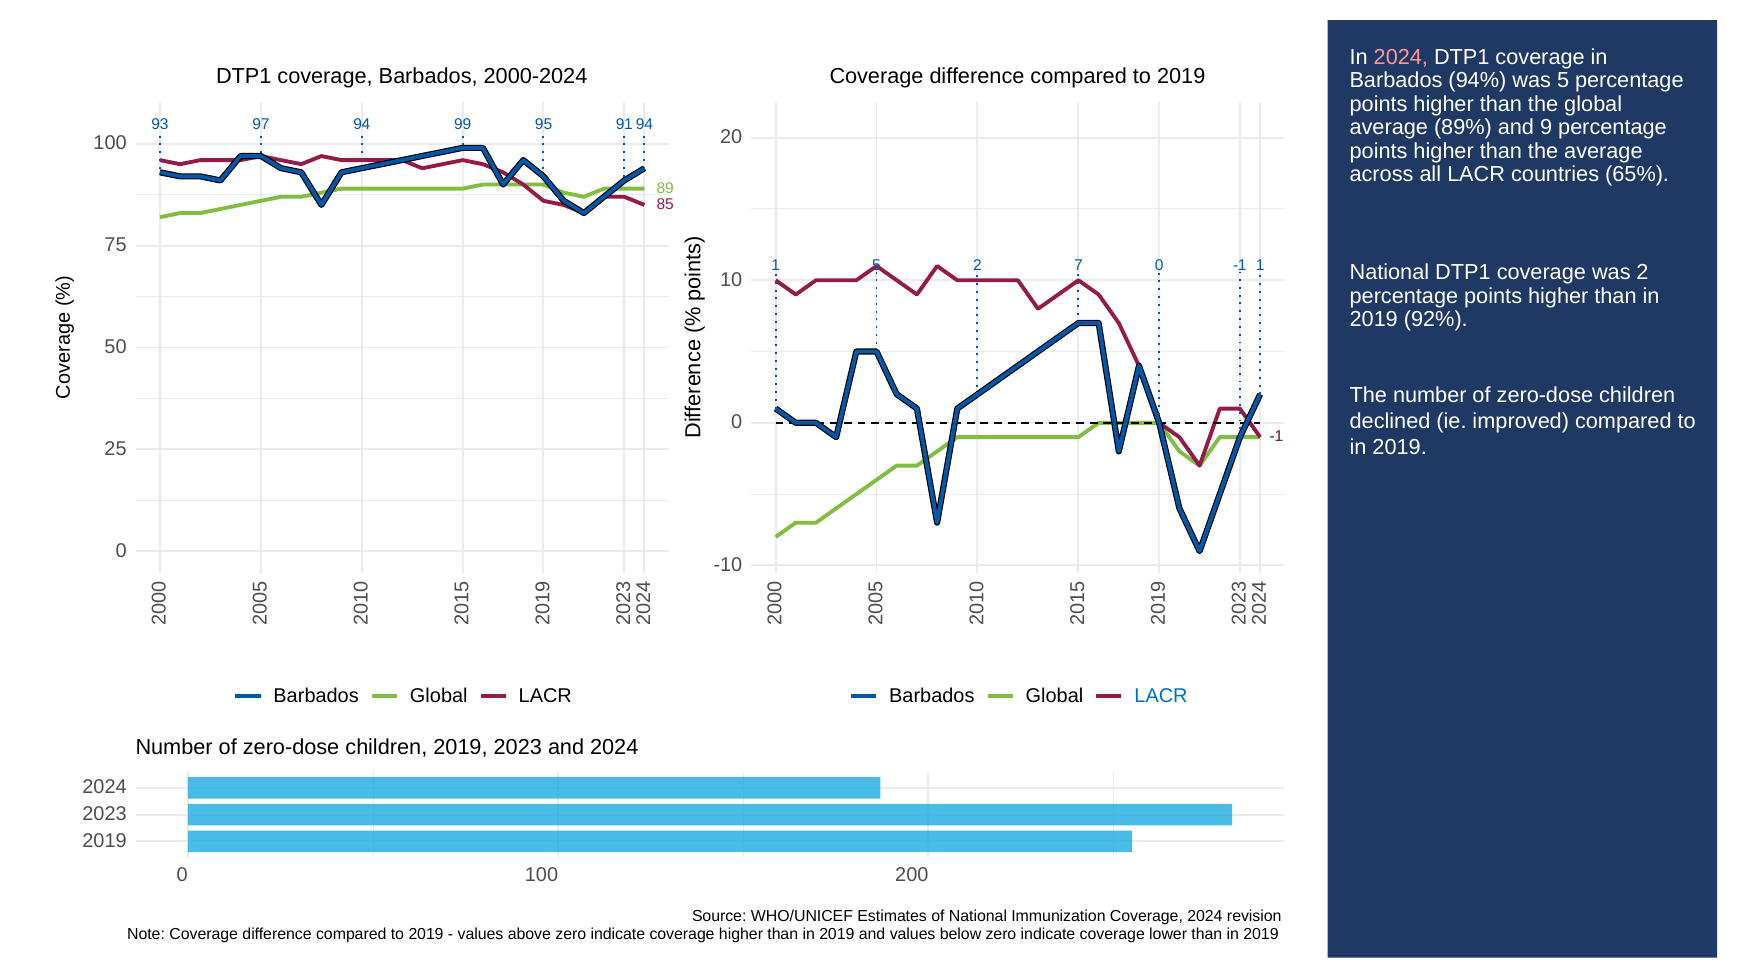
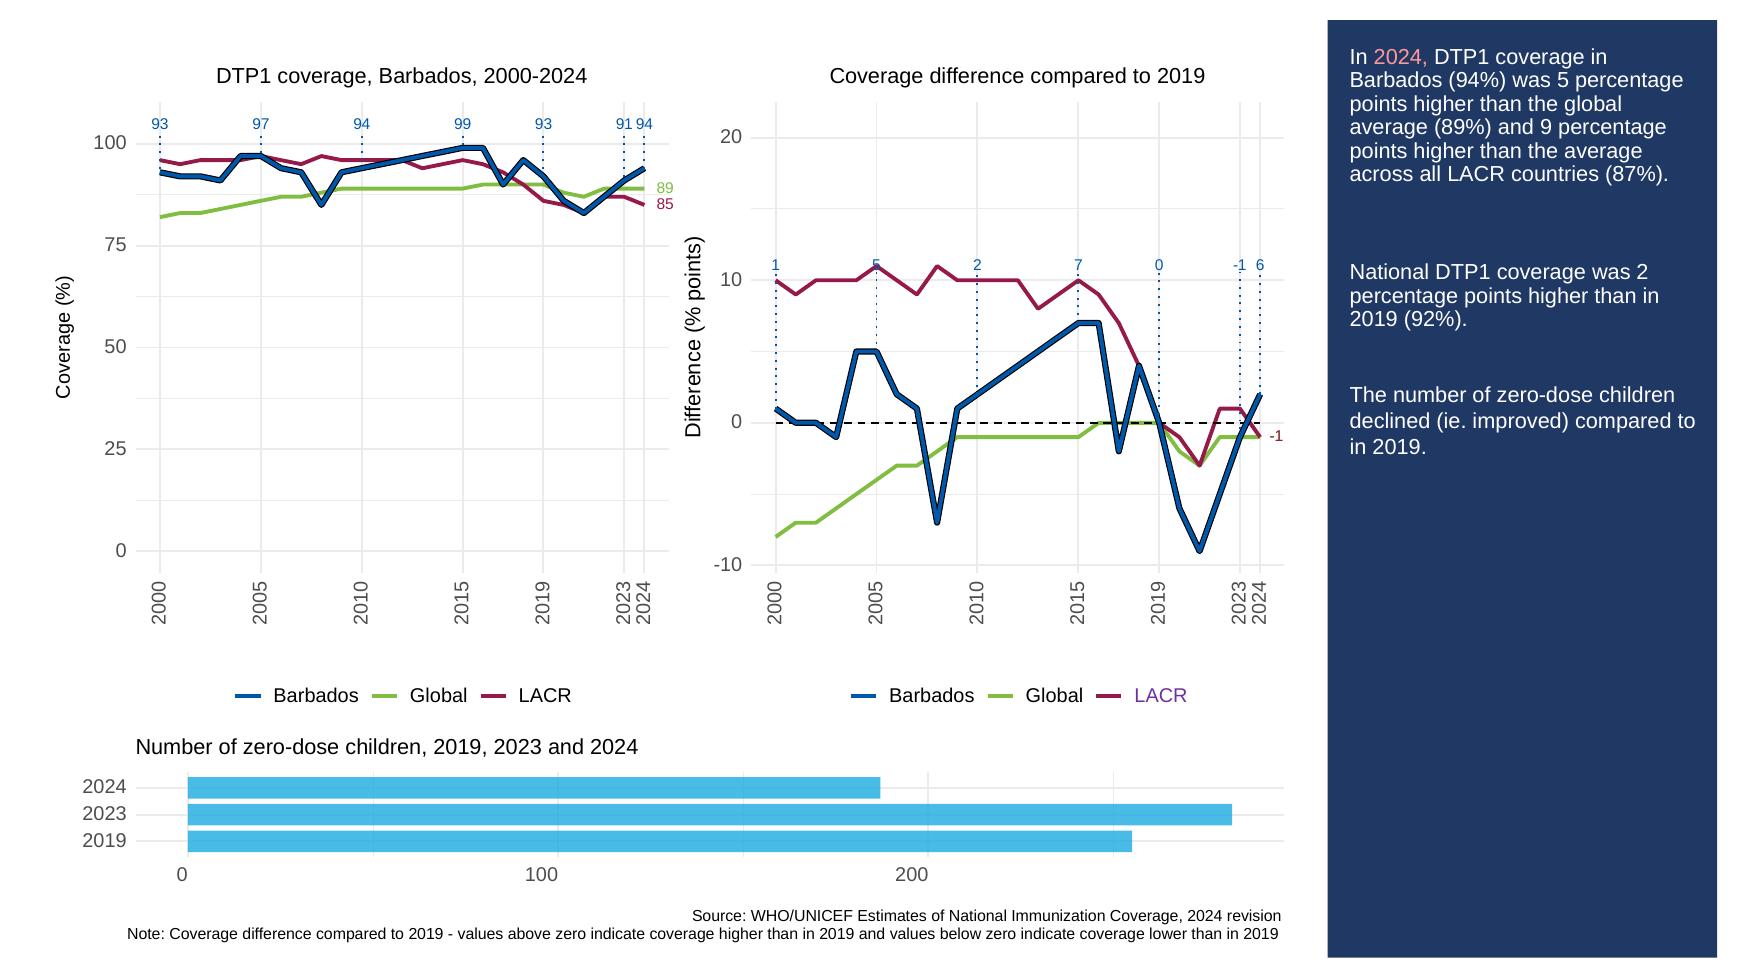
99 95: 95 -> 93
65%: 65% -> 87%
-1 1: 1 -> 6
LACR at (1161, 696) colour: blue -> purple
